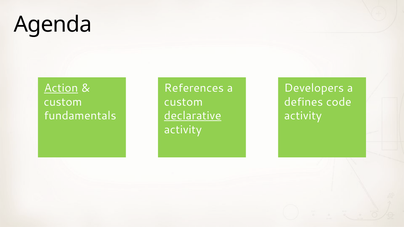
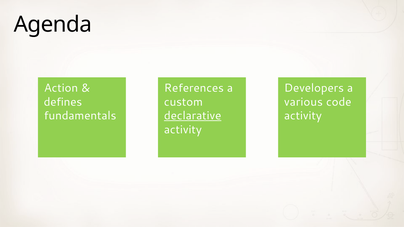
Action underline: present -> none
custom at (63, 102): custom -> defines
defines: defines -> various
